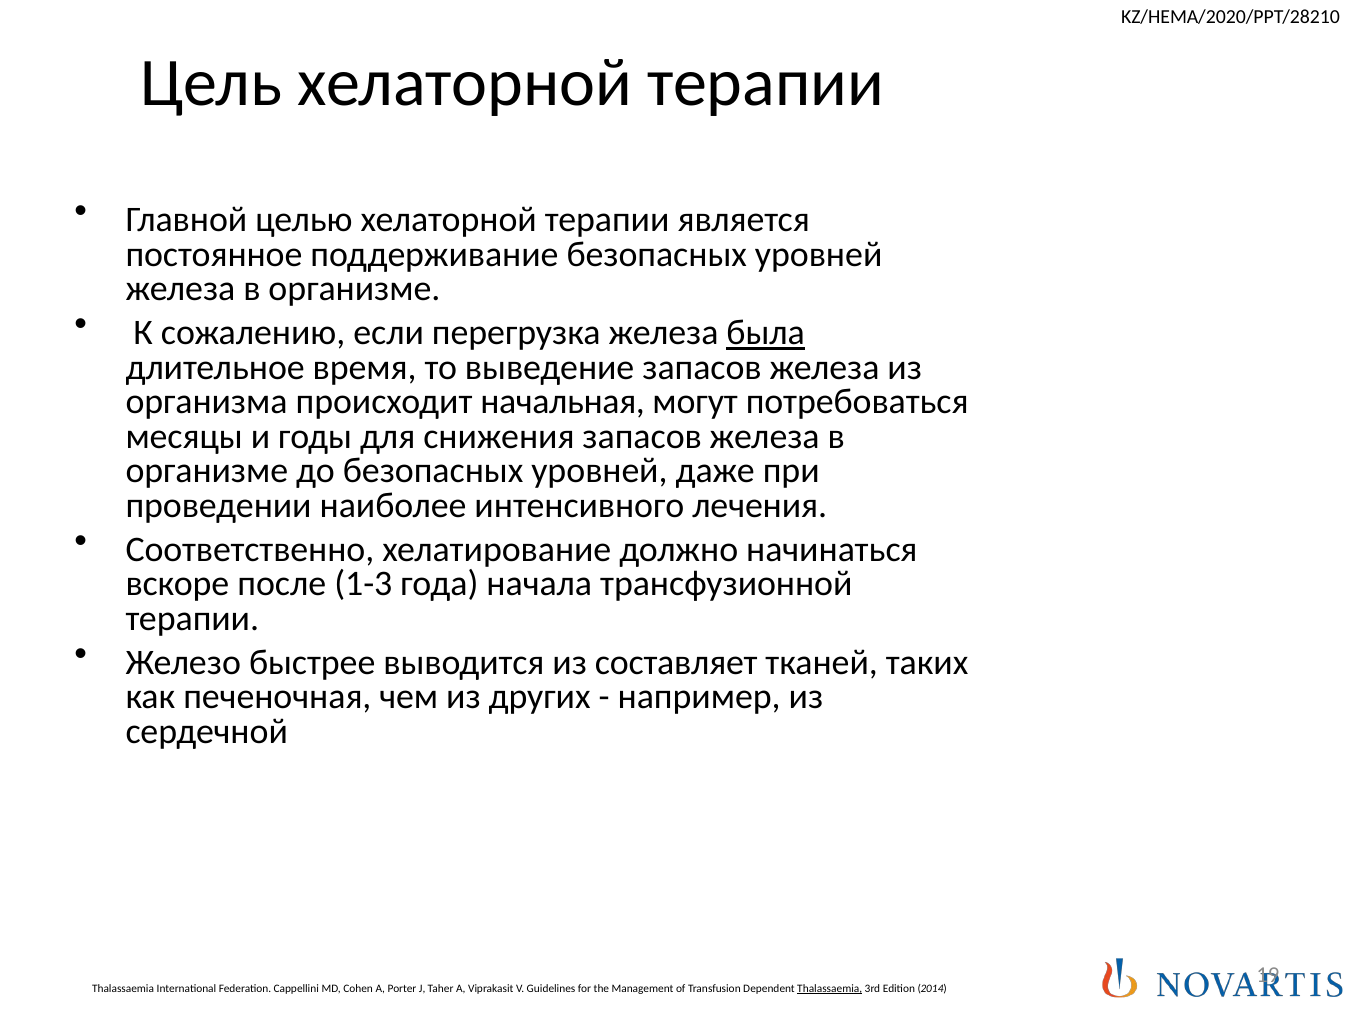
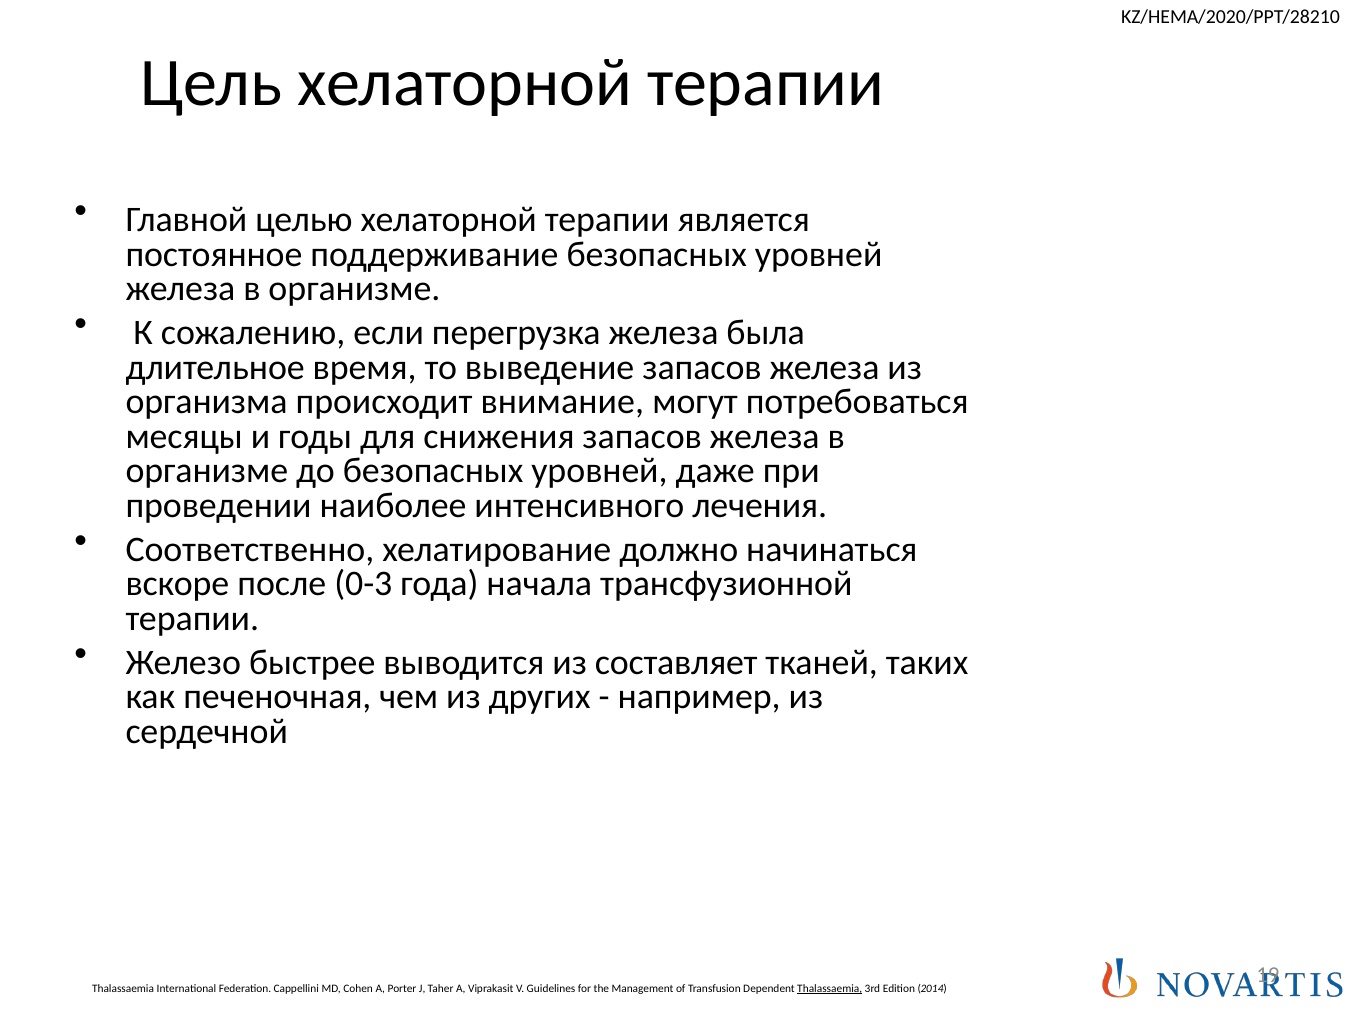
была underline: present -> none
начальная: начальная -> внимание
1-3: 1-3 -> 0-3
